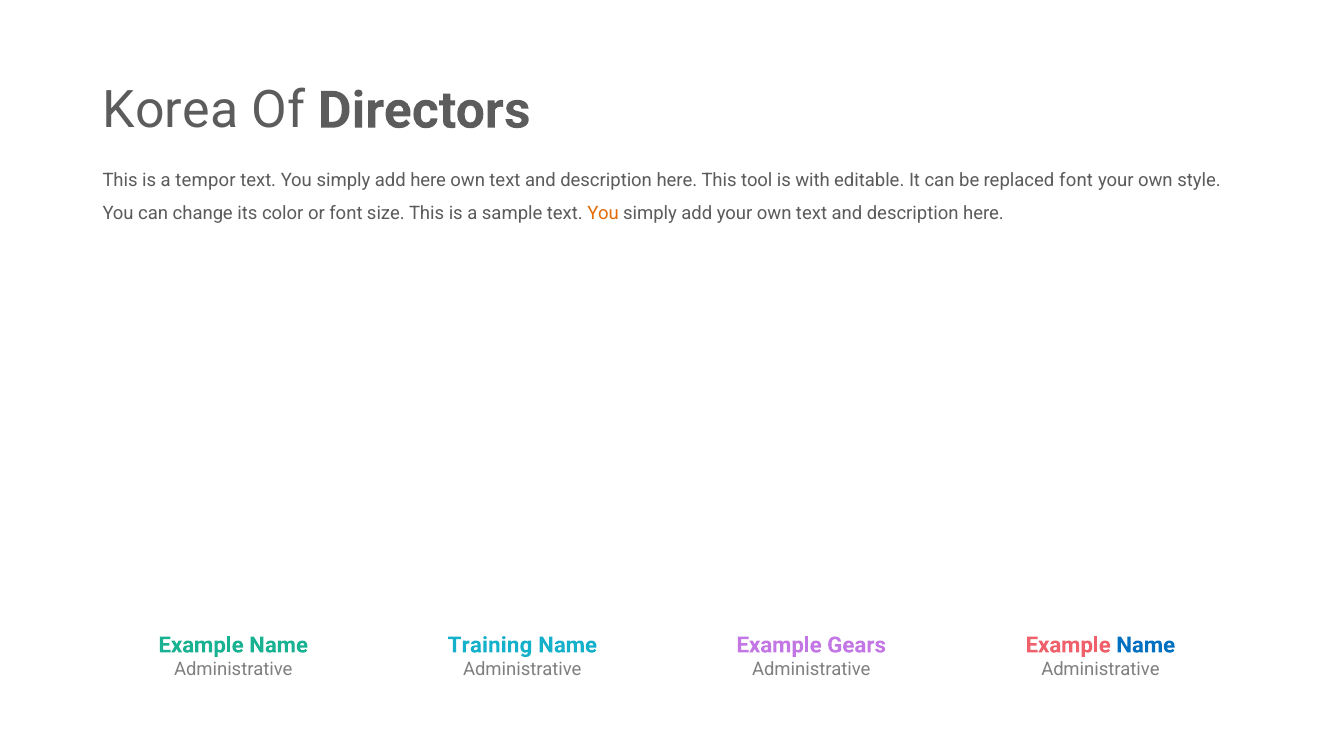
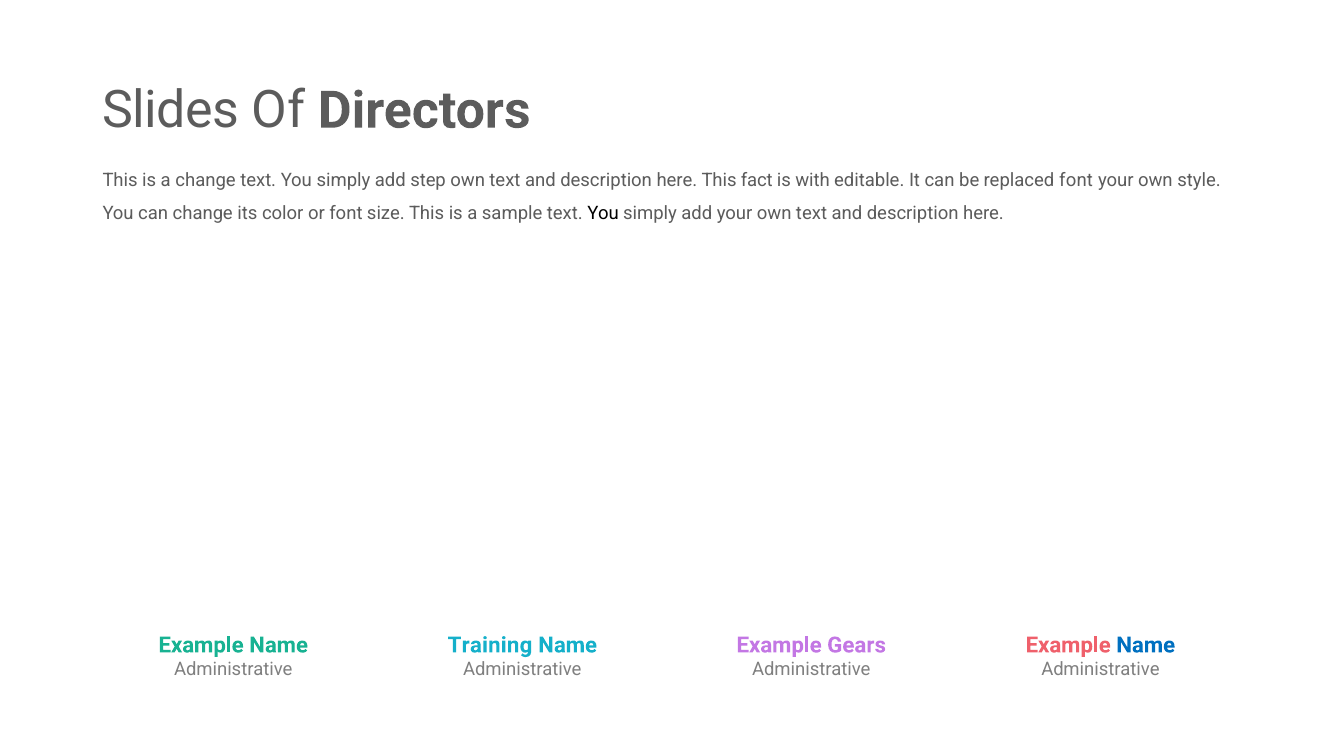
Korea: Korea -> Slides
a tempor: tempor -> change
add here: here -> step
tool: tool -> fact
You at (603, 214) colour: orange -> black
